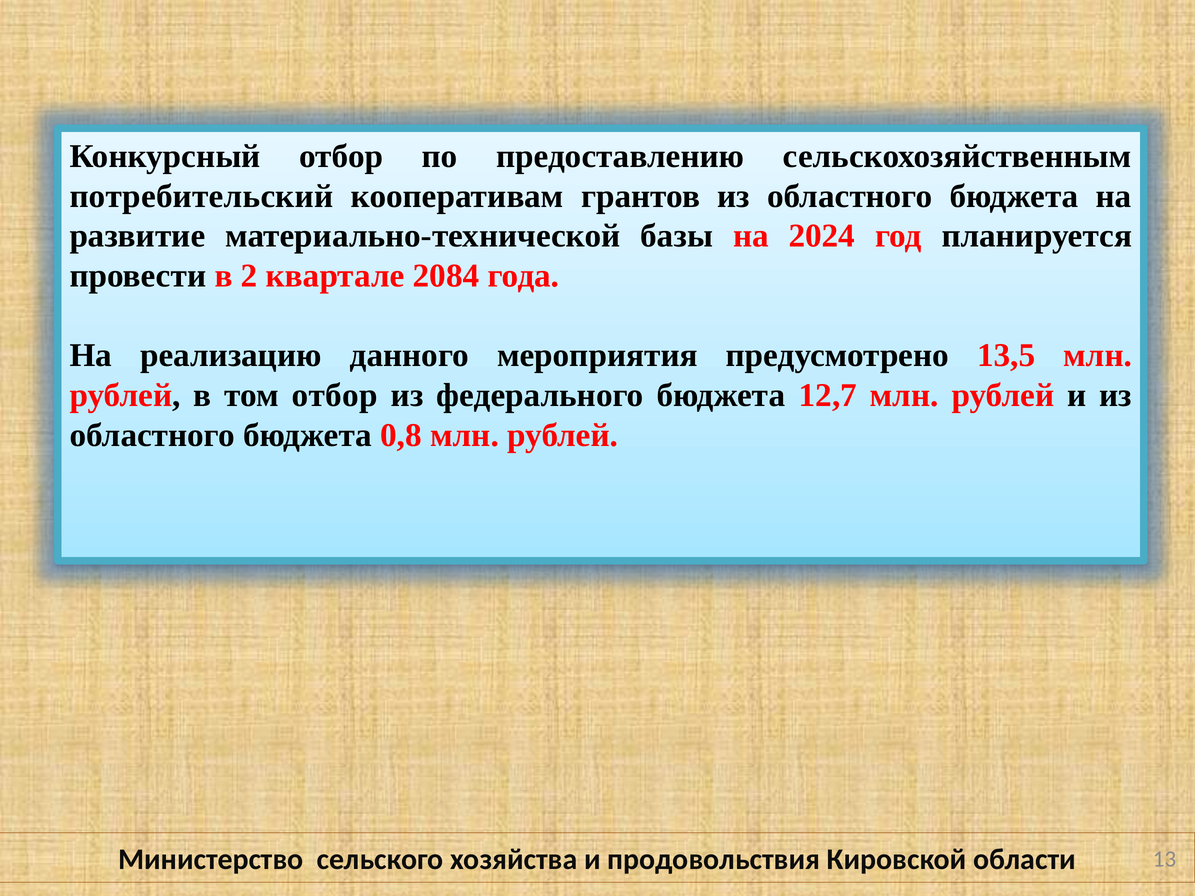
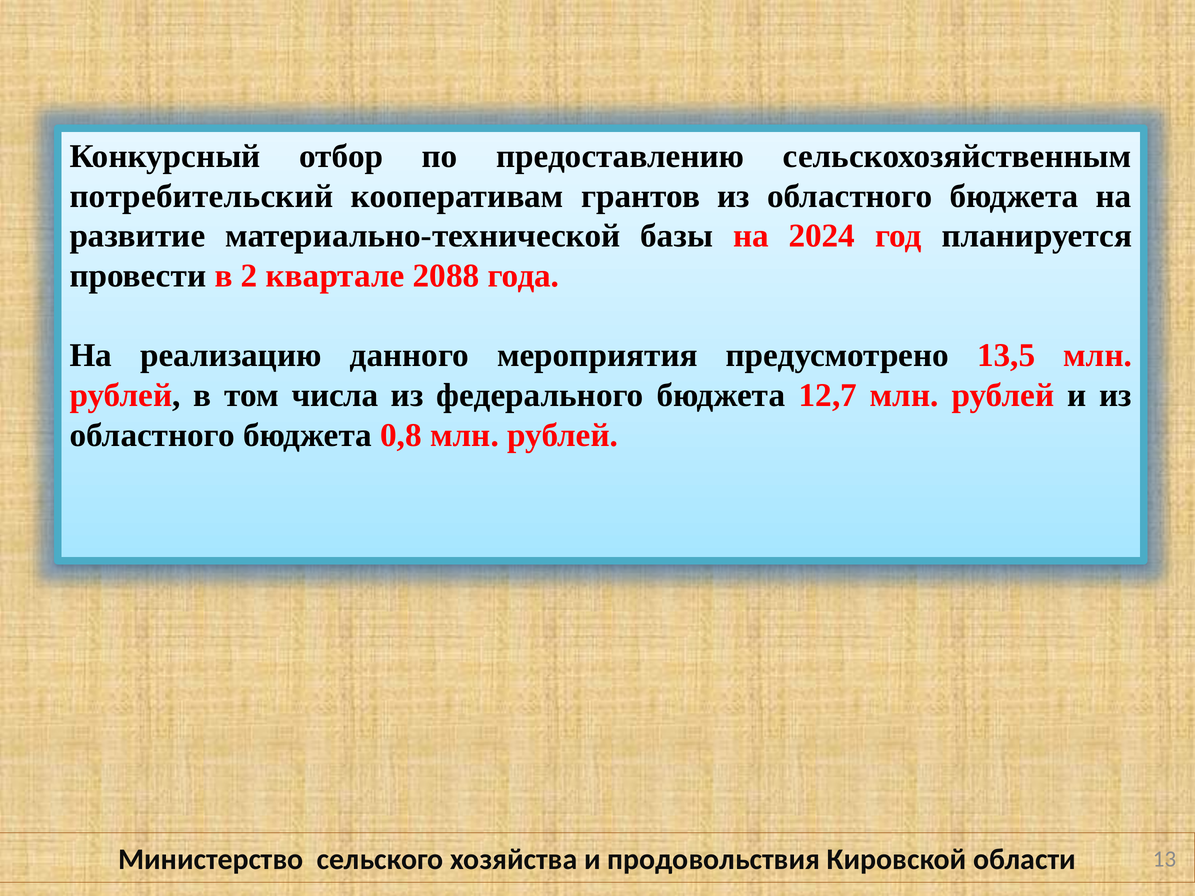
2084: 2084 -> 2088
том отбор: отбор -> числа
